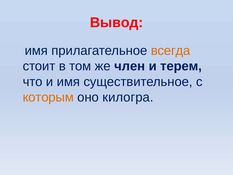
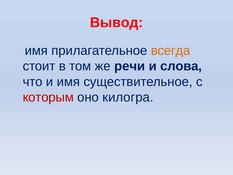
член: член -> речи
терем: терем -> слова
которым colour: orange -> red
